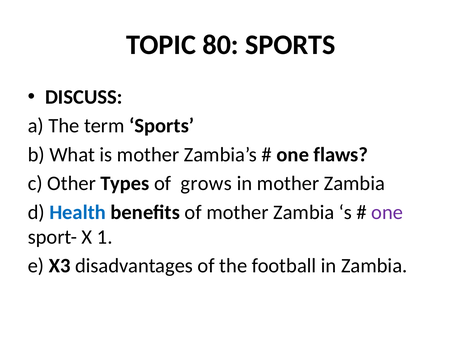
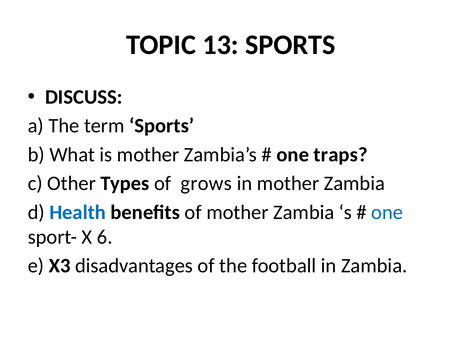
80: 80 -> 13
flaws: flaws -> traps
one at (387, 212) colour: purple -> blue
1: 1 -> 6
